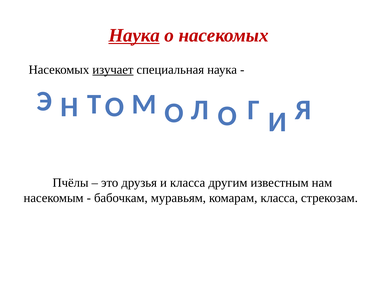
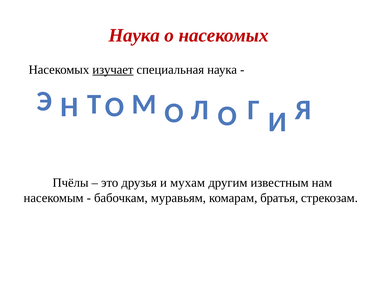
Наука at (134, 35) underline: present -> none
и класса: класса -> мухам
комарам класса: класса -> братья
